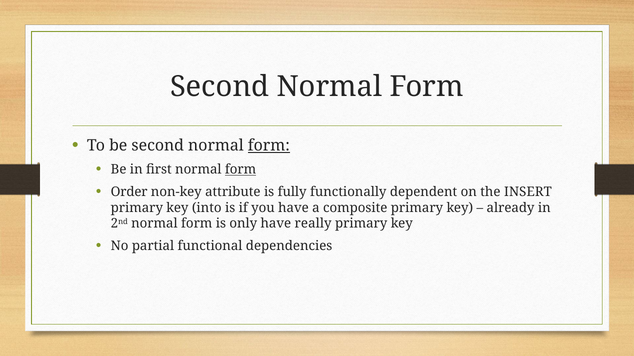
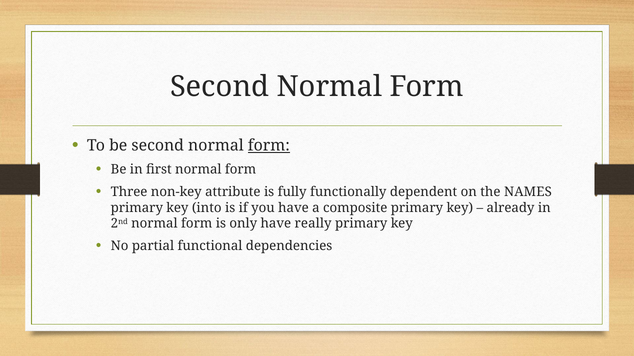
form at (241, 170) underline: present -> none
Order: Order -> Three
INSERT: INSERT -> NAMES
